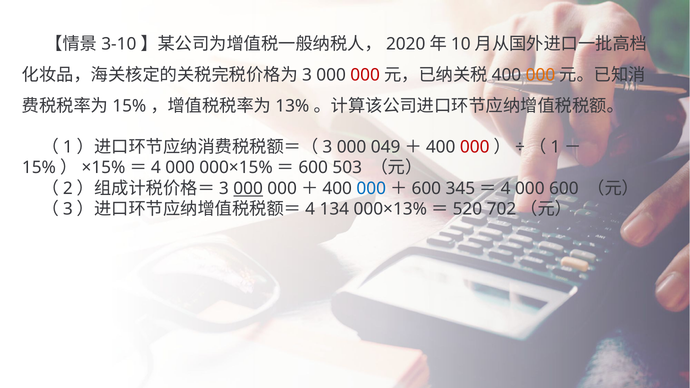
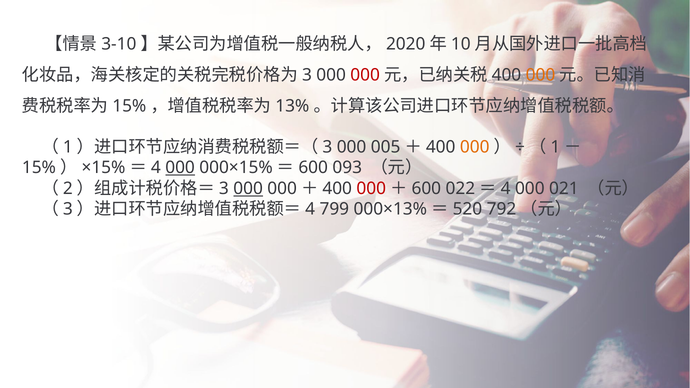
049: 049 -> 005
000 at (475, 147) colour: red -> orange
000 at (180, 168) underline: none -> present
503: 503 -> 093
000 at (371, 188) colour: blue -> red
345: 345 -> 022
000 600: 600 -> 021
134: 134 -> 799
702: 702 -> 792
